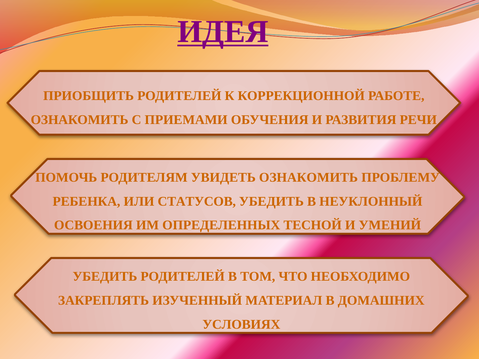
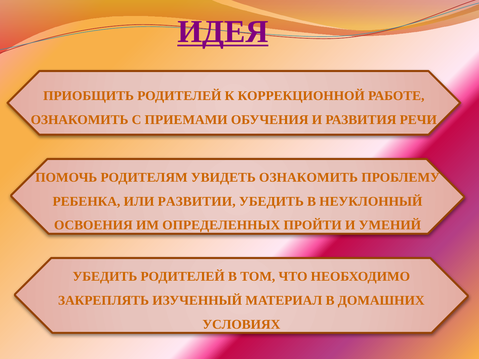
СТАТУСОВ: СТАТУСОВ -> РАЗВИТИИ
ТЕСНОЙ: ТЕСНОЙ -> ПРОЙТИ
